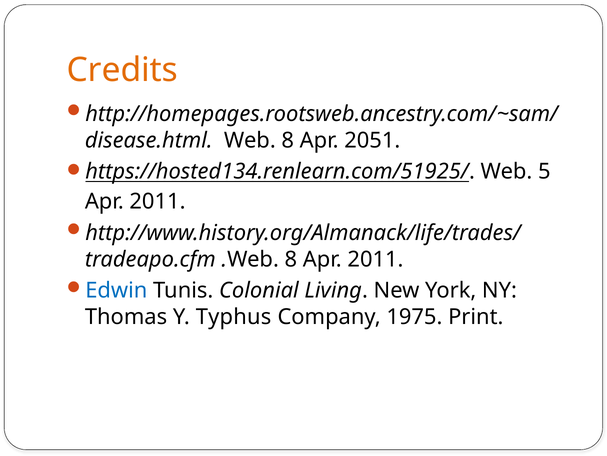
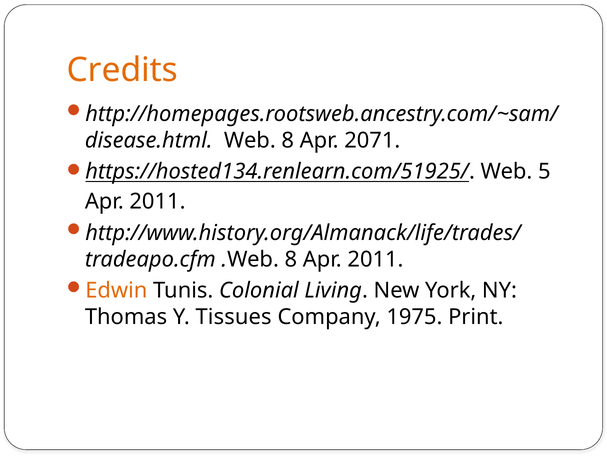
2051: 2051 -> 2071
Edwin colour: blue -> orange
Typhus: Typhus -> Tissues
